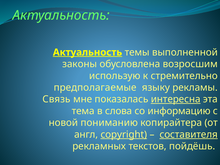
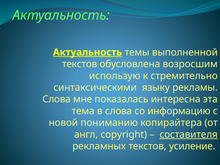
законы at (80, 64): законы -> текстов
предполагаемые: предполагаемые -> синтаксическими
Связь at (56, 99): Связь -> Слова
интересна underline: present -> none
copyright underline: present -> none
пойдёшь: пойдёшь -> усиление
